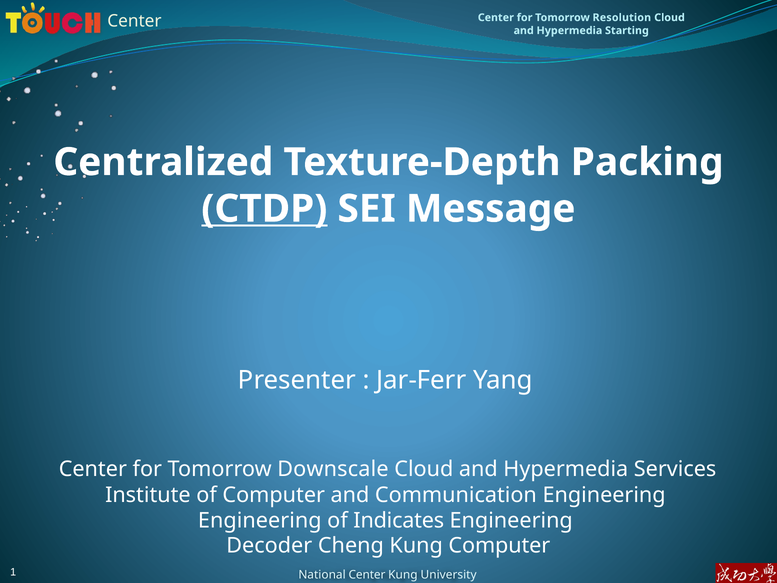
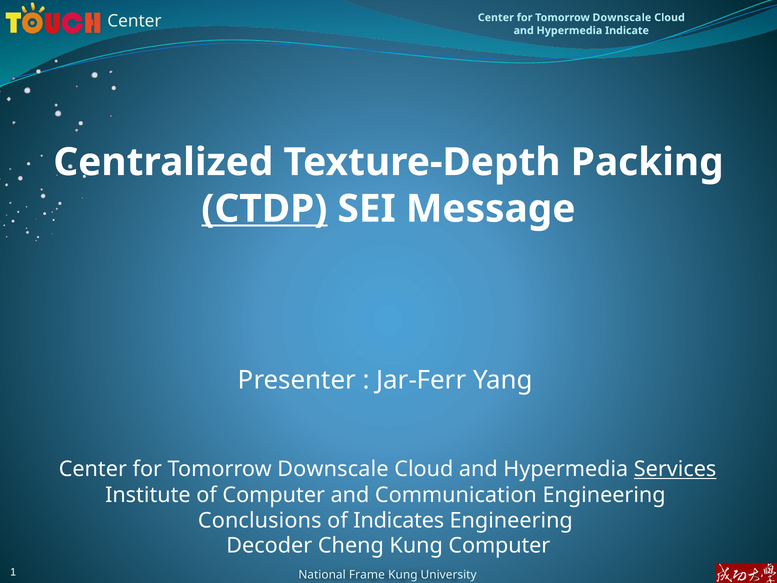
Resolution at (622, 18): Resolution -> Downscale
Starting: Starting -> Indicate
Services underline: none -> present
Engineering at (260, 520): Engineering -> Conclusions
National Center: Center -> Frame
